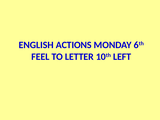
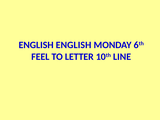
ENGLISH ACTIONS: ACTIONS -> ENGLISH
LEFT: LEFT -> LINE
